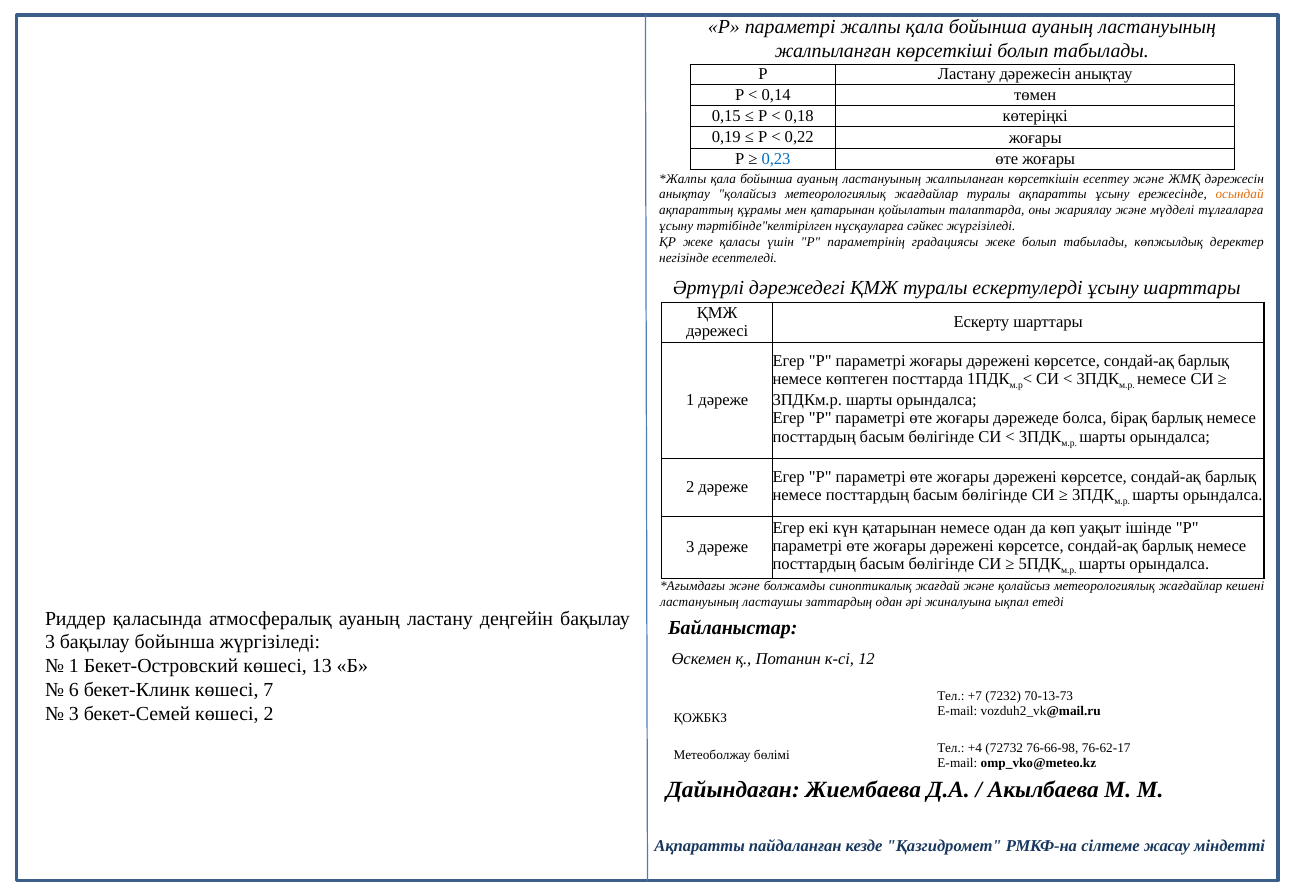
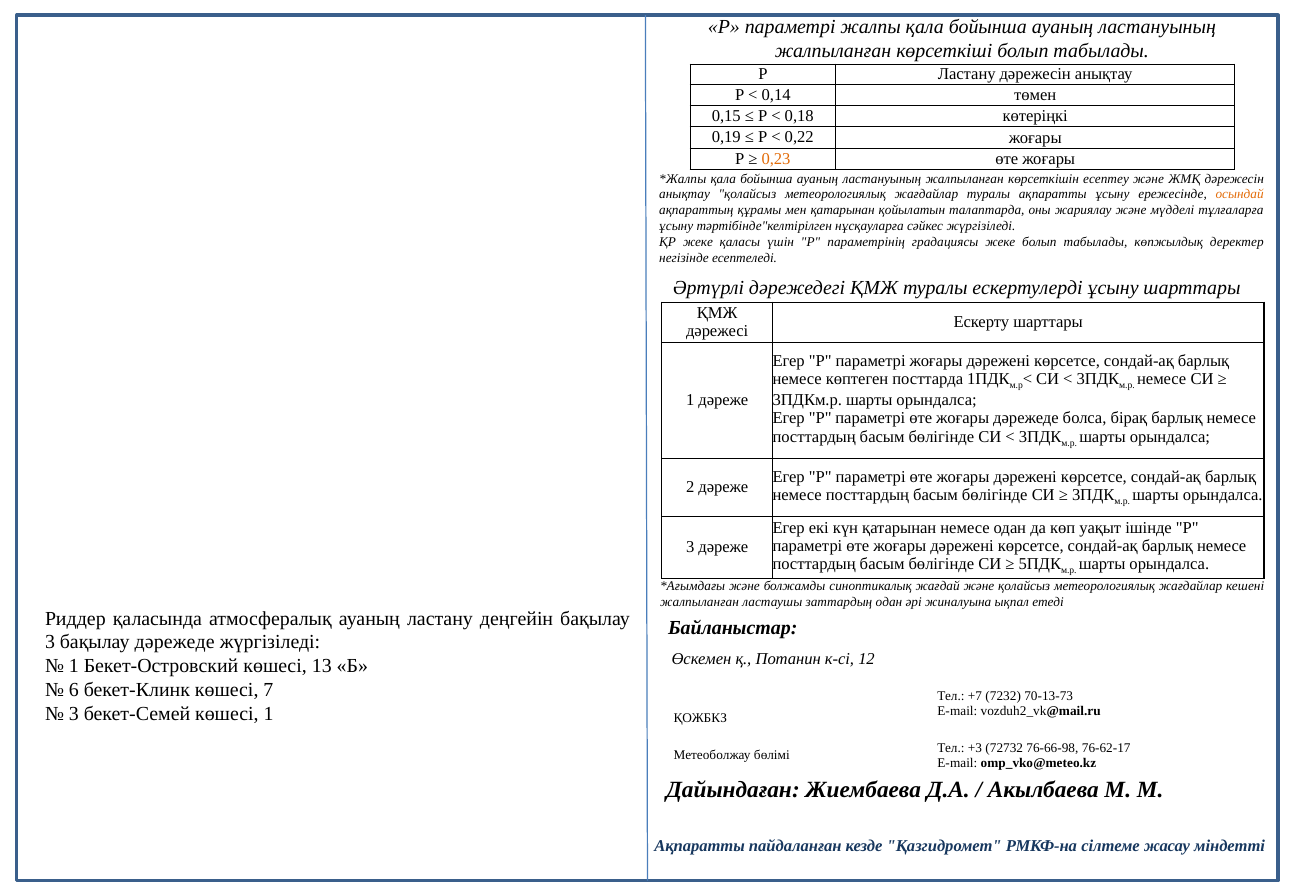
0,23 colour: blue -> orange
ластануының at (700, 603): ластануының -> жалпыланған
бақылау бойынша: бойынша -> дәрежеде
көшесі 2: 2 -> 1
+4: +4 -> +3
